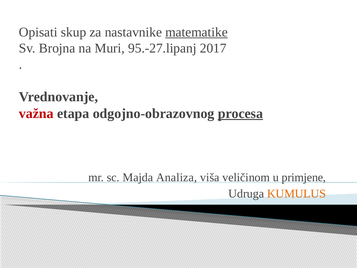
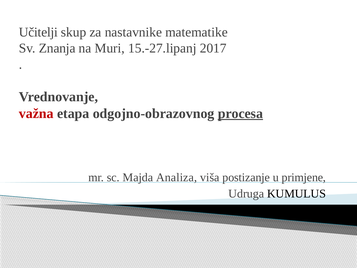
Opisati: Opisati -> Učitelji
matematike underline: present -> none
Brojna: Brojna -> Znanja
95.-27.lipanj: 95.-27.lipanj -> 15.-27.lipanj
veličinom: veličinom -> postizanje
KUMULUS colour: orange -> black
